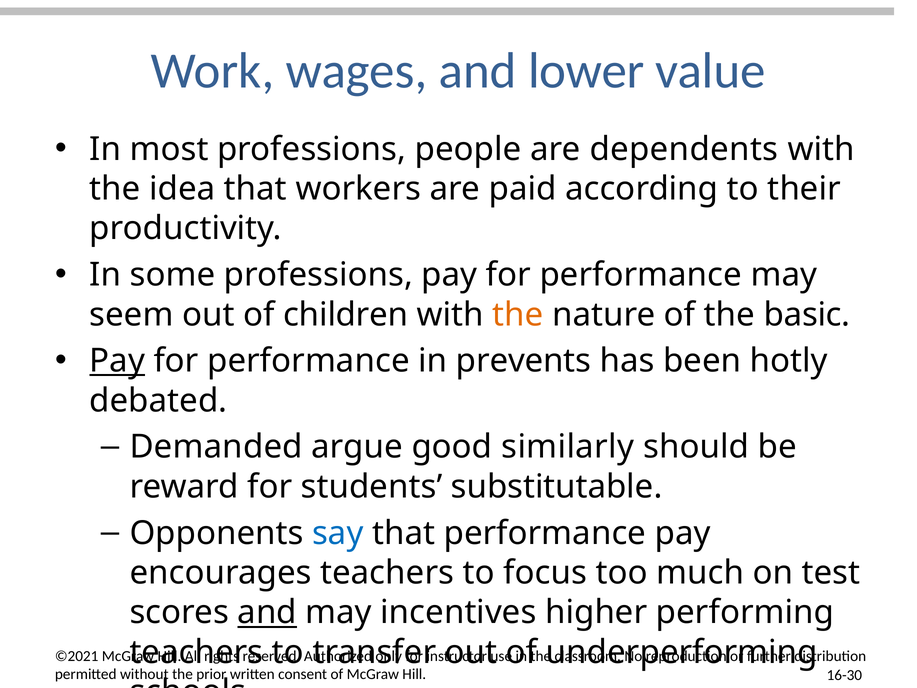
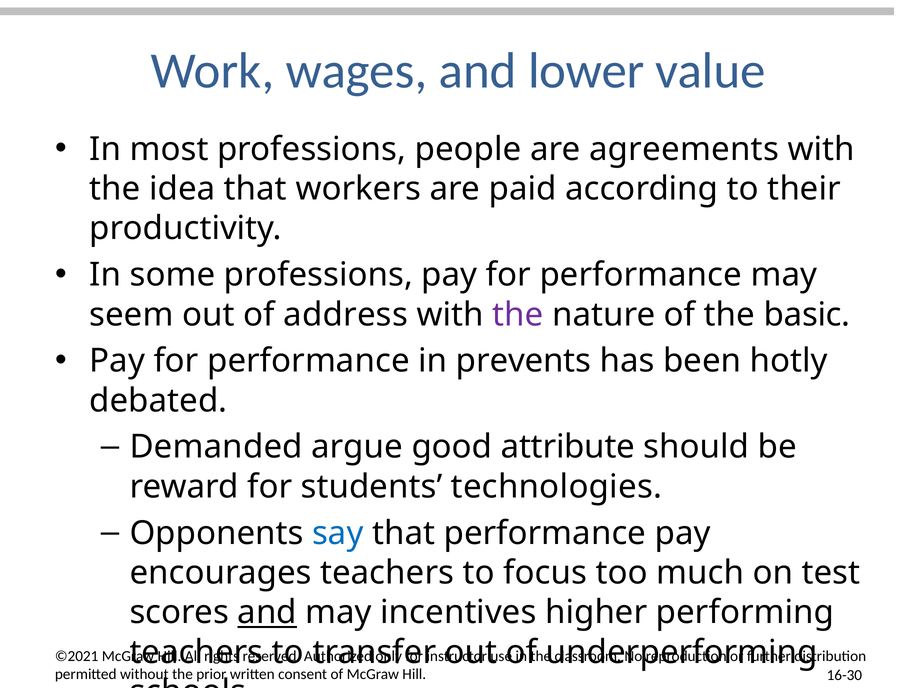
dependents: dependents -> agreements
children: children -> address
the at (518, 315) colour: orange -> purple
Pay at (117, 361) underline: present -> none
similarly: similarly -> attribute
substitutable: substitutable -> technologies
